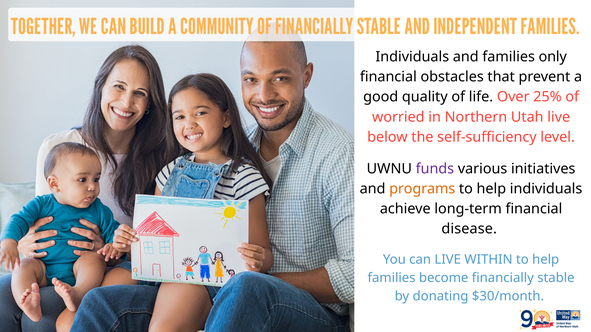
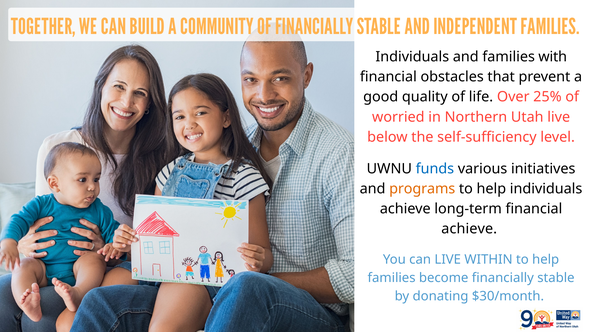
only: only -> with
funds colour: purple -> blue
disease at (469, 229): disease -> achieve
